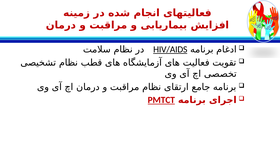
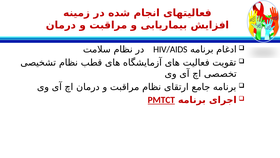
HIV/AIDS underline: present -> none
